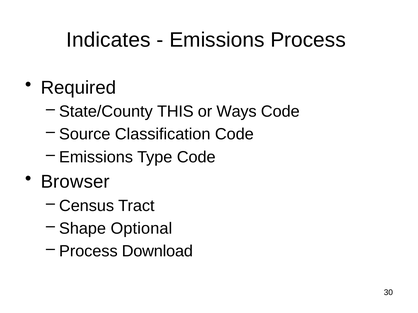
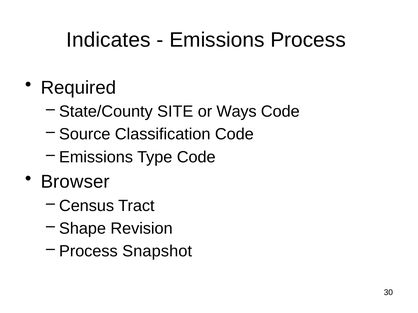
THIS: THIS -> SITE
Optional: Optional -> Revision
Download: Download -> Snapshot
